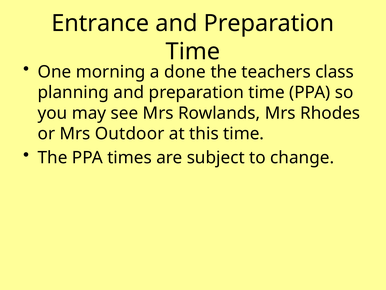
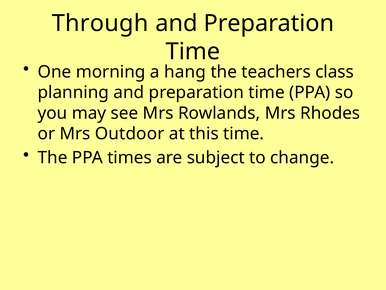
Entrance: Entrance -> Through
done: done -> hang
